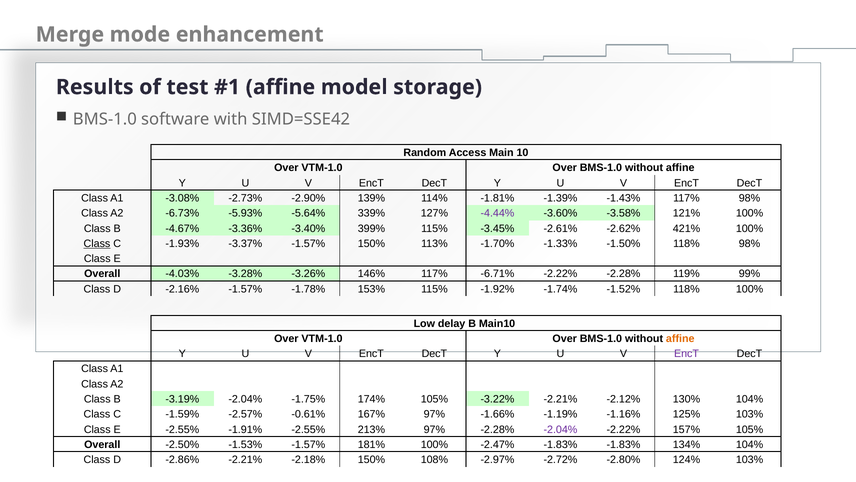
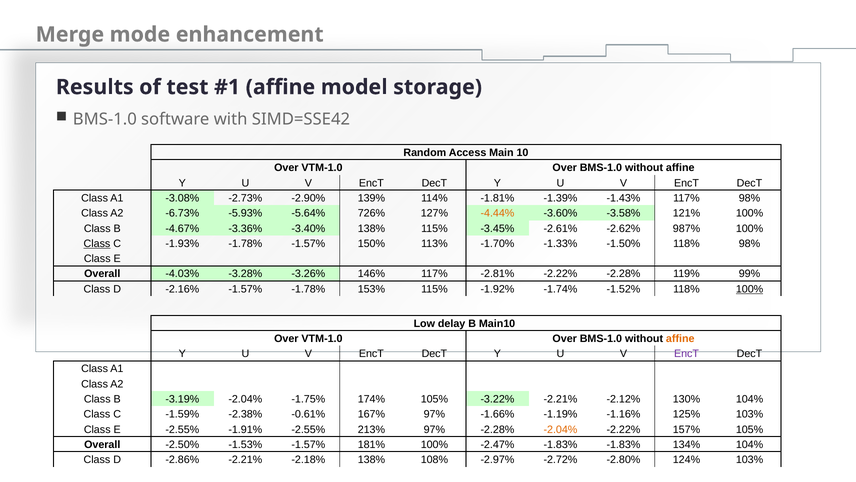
339%: 339% -> 726%
-4.44% colour: purple -> orange
-3.40% 399%: 399% -> 138%
421%: 421% -> 987%
-1.93% -3.37%: -3.37% -> -1.78%
-6.71%: -6.71% -> -2.81%
100% at (750, 289) underline: none -> present
-2.57%: -2.57% -> -2.38%
-2.04% at (560, 429) colour: purple -> orange
-2.18% 150%: 150% -> 138%
